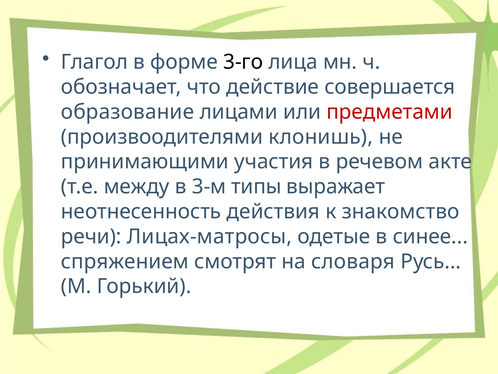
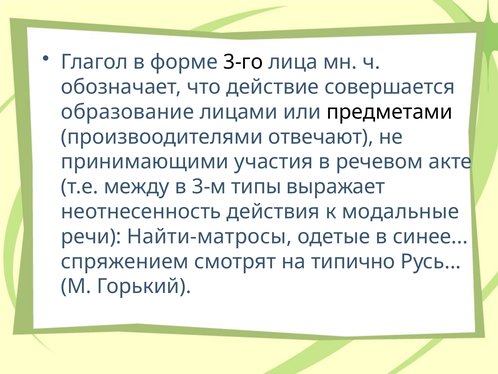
предметами colour: red -> black
клонишь: клонишь -> отвечают
знакомство: знакомство -> модальные
Лицах-матросы: Лицах-матросы -> Найти-матросы
словаря: словаря -> типично
